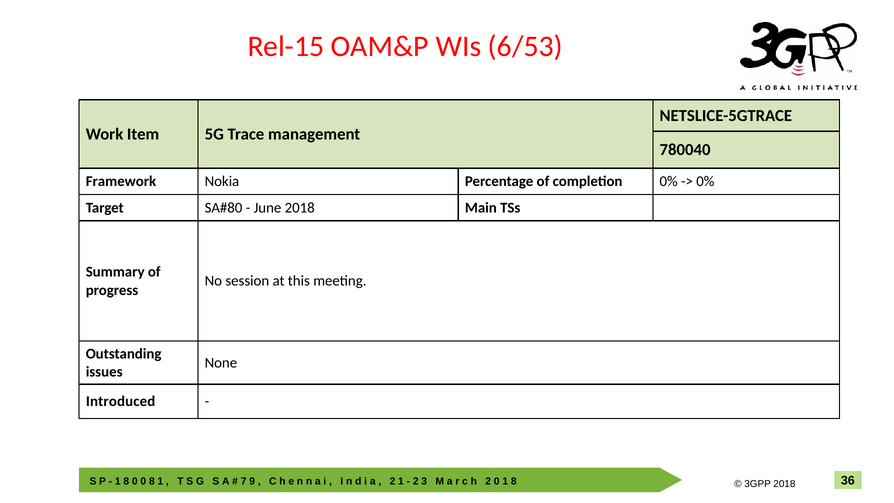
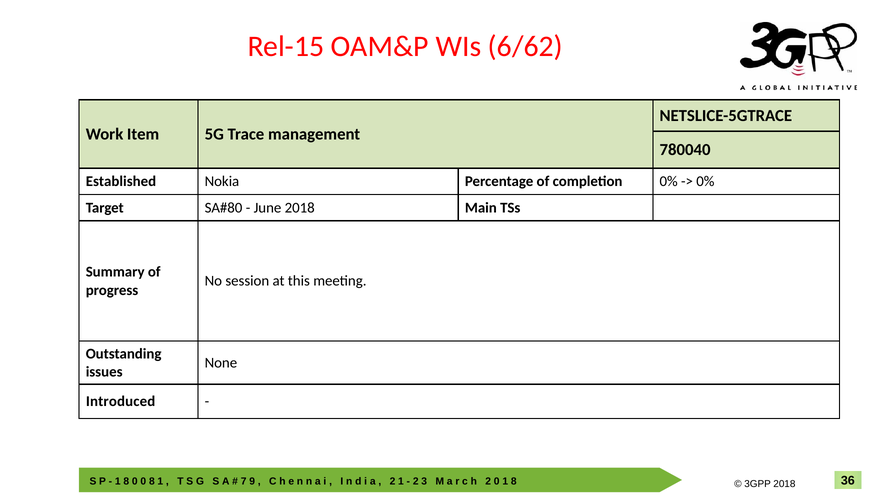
6/53: 6/53 -> 6/62
Framework: Framework -> Established
